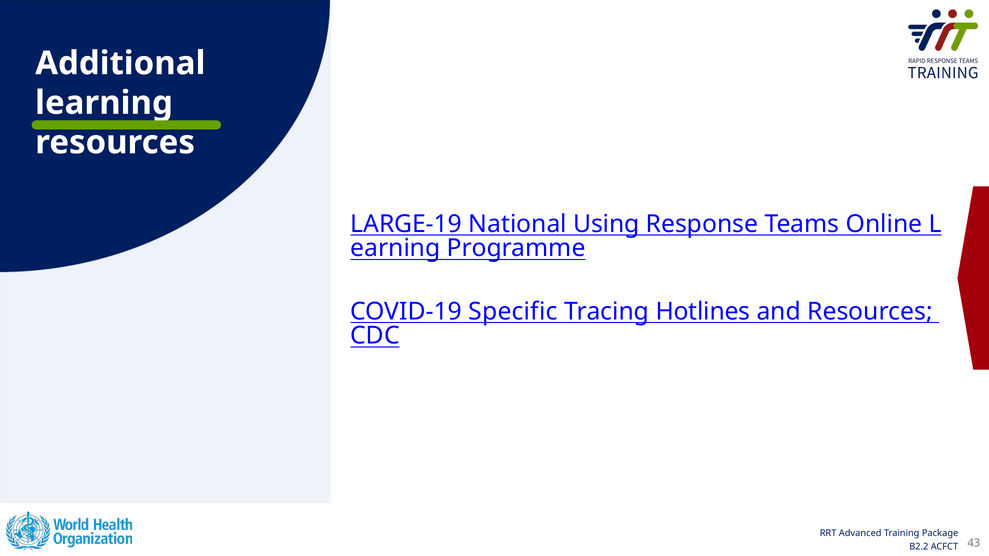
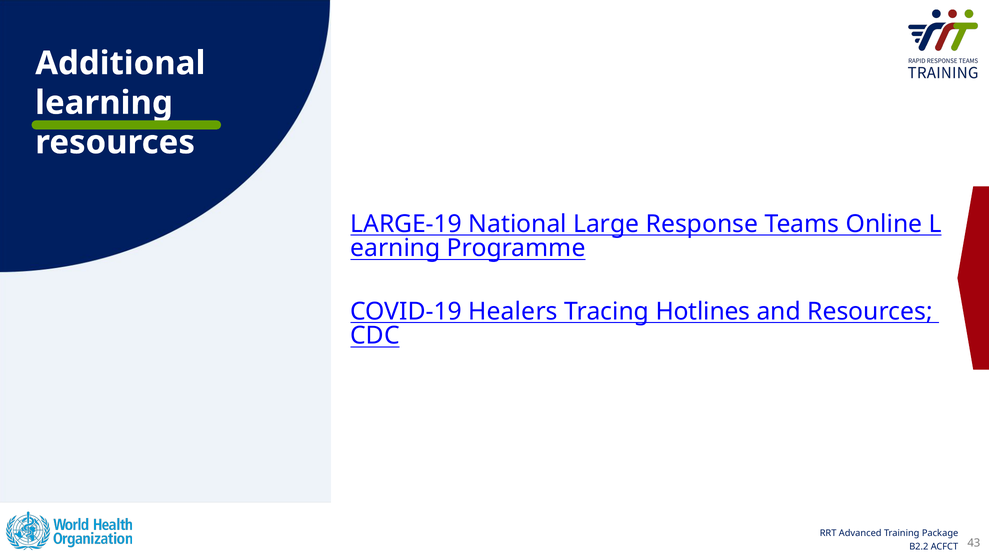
Using: Using -> Large
Specific: Specific -> Healers
